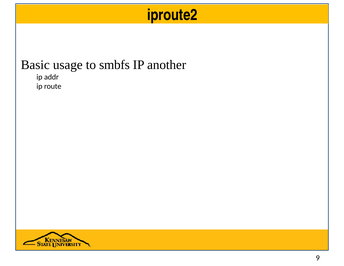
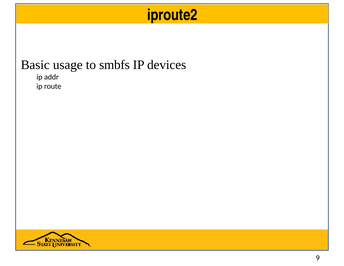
another: another -> devices
